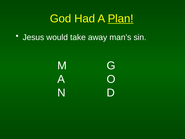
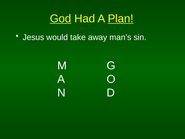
God underline: none -> present
